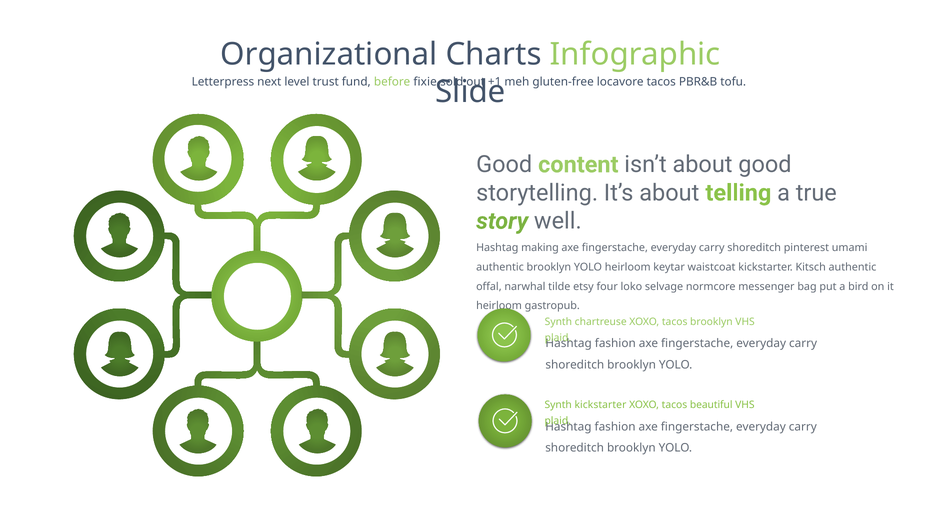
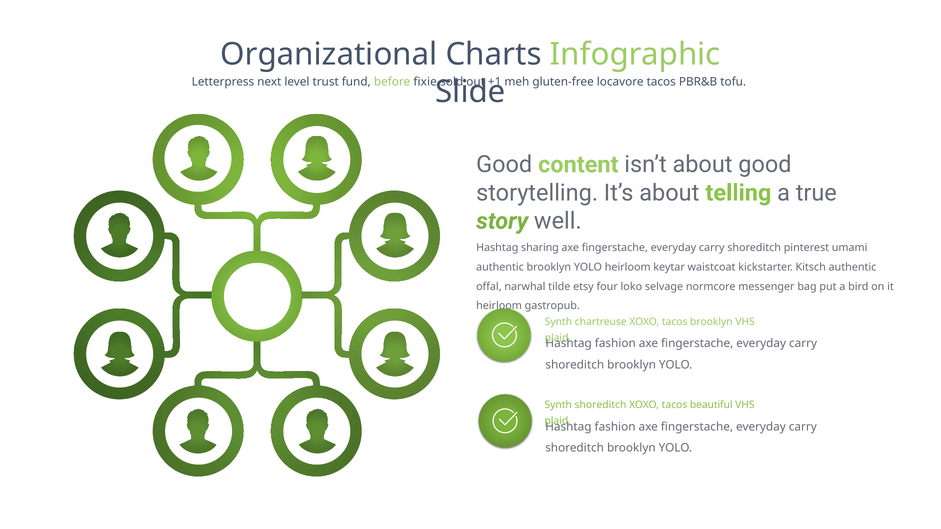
making: making -> sharing
Synth kickstarter: kickstarter -> shoreditch
